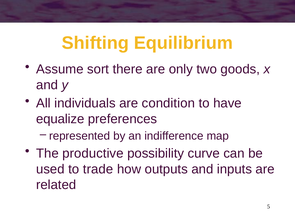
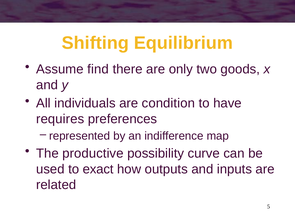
sort: sort -> find
equalize: equalize -> requires
trade: trade -> exact
